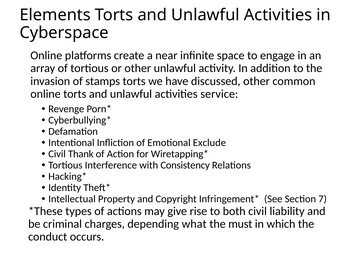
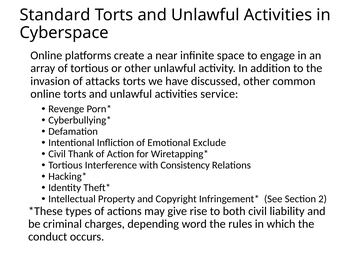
Elements: Elements -> Standard
stamps: stamps -> attacks
7: 7 -> 2
what: what -> word
must: must -> rules
